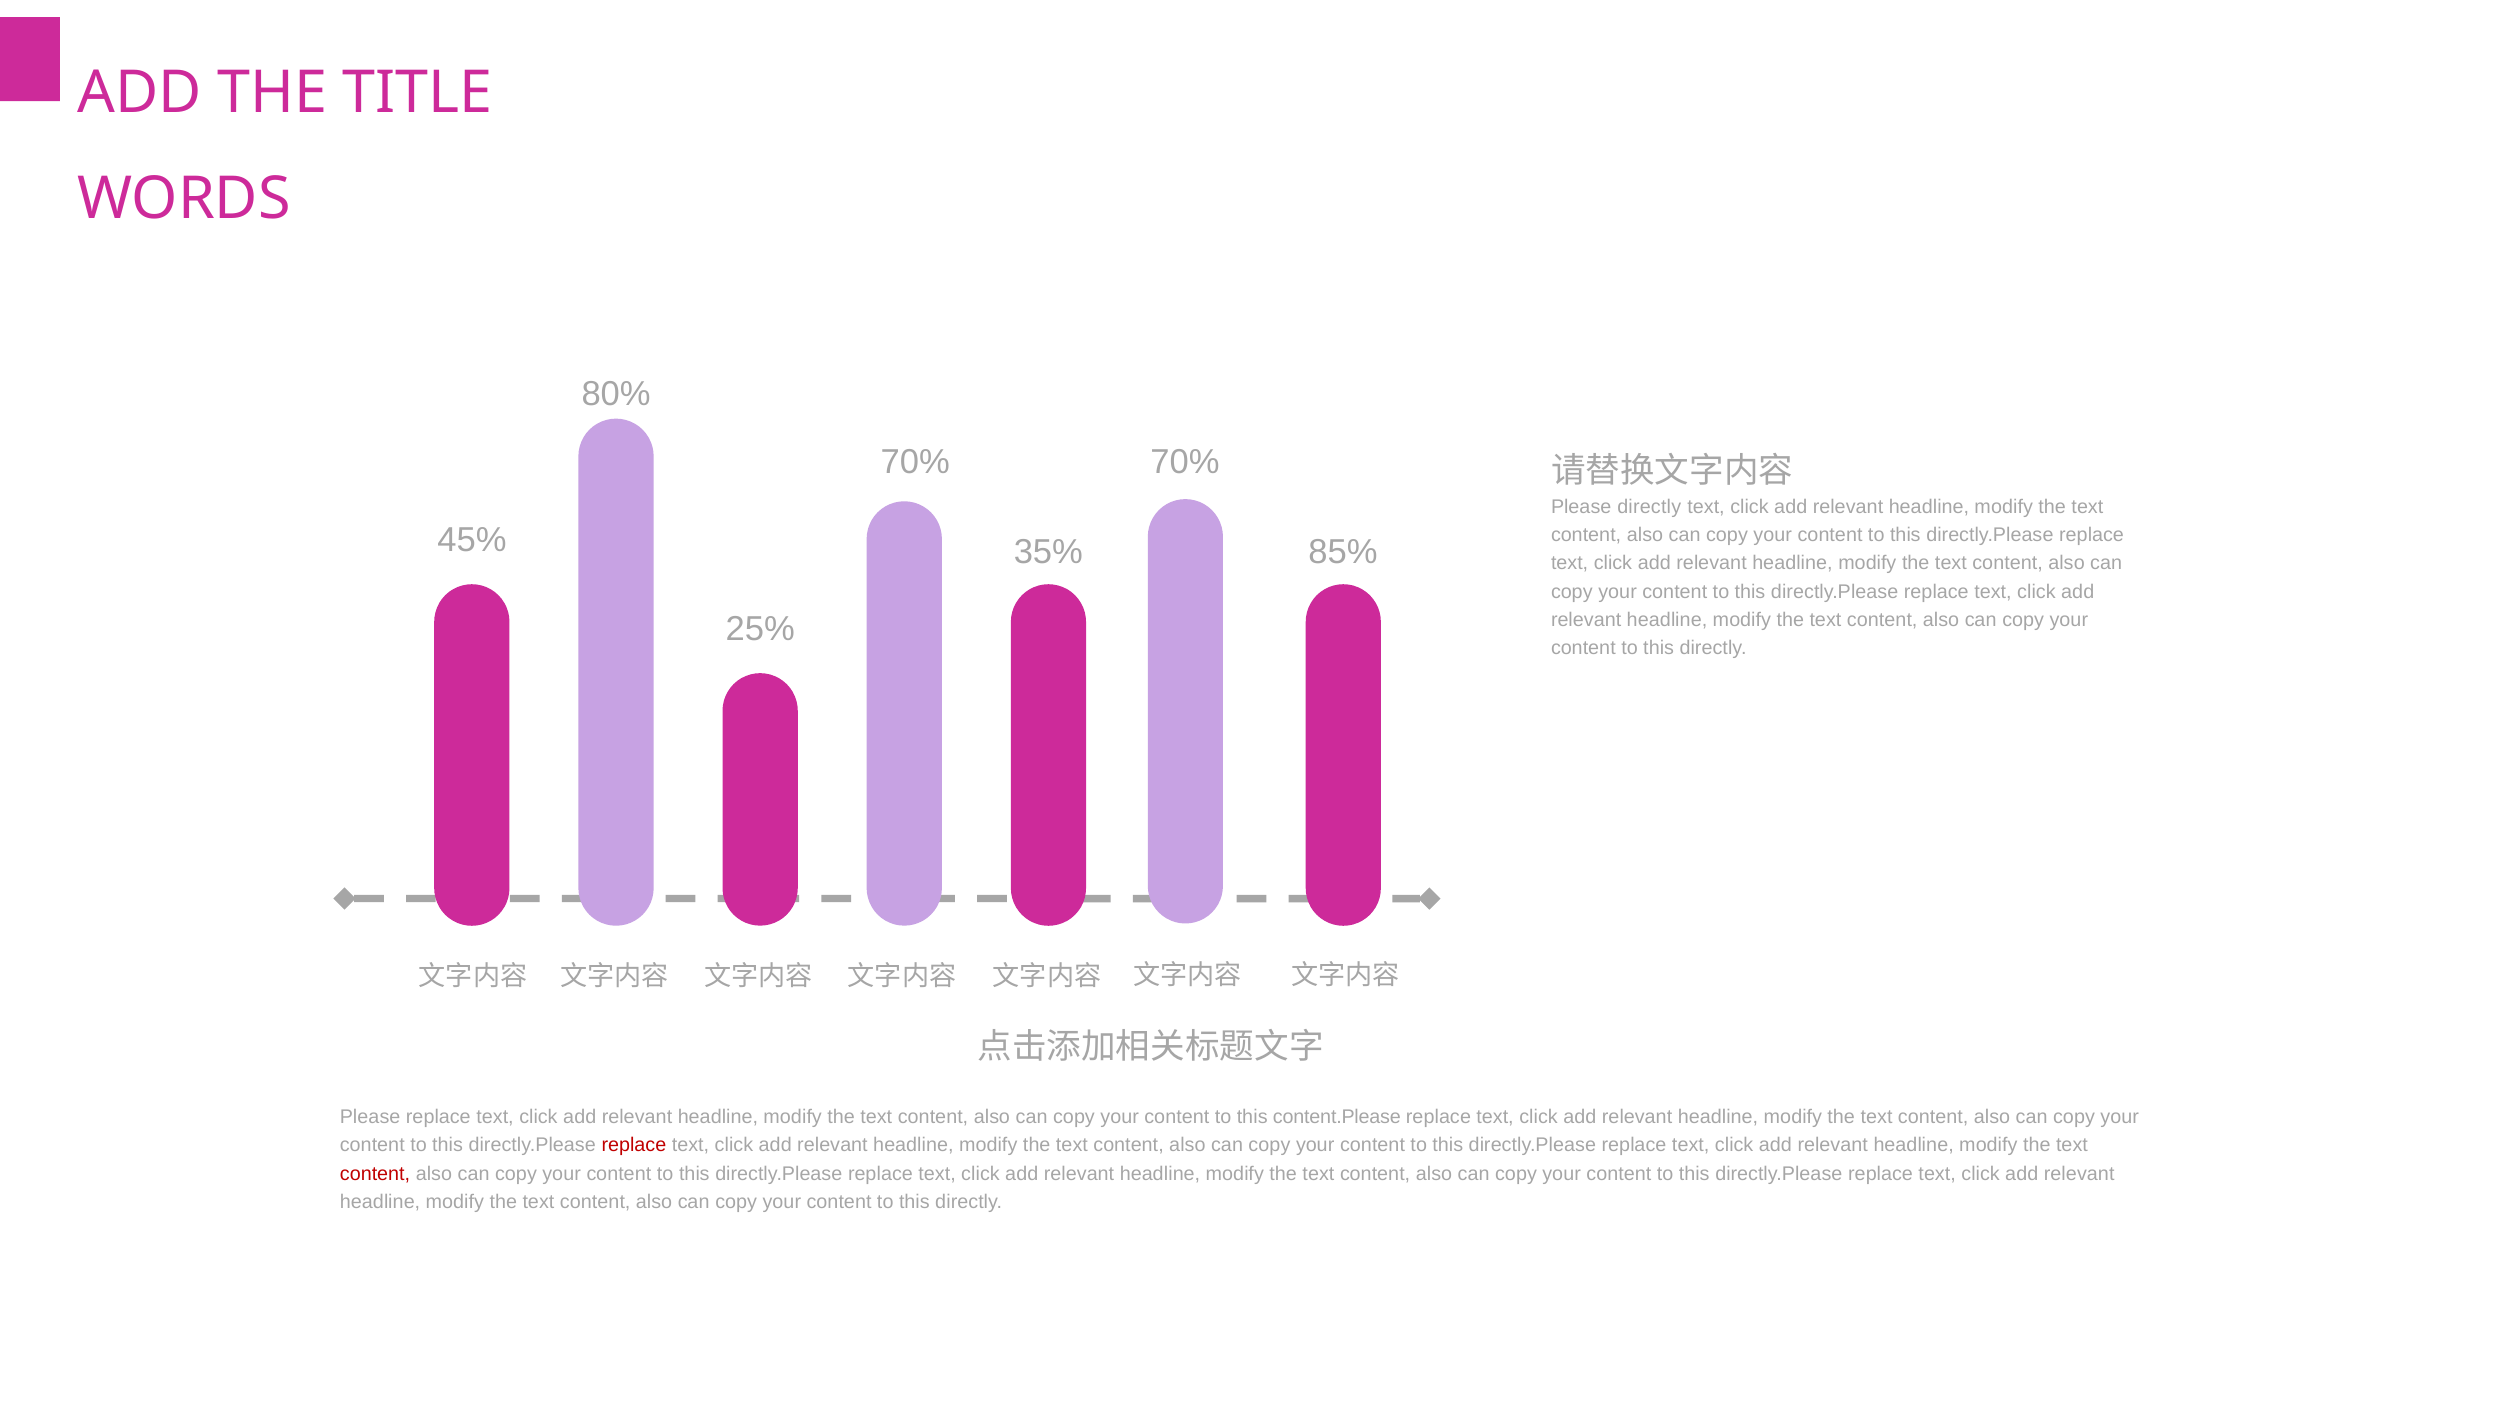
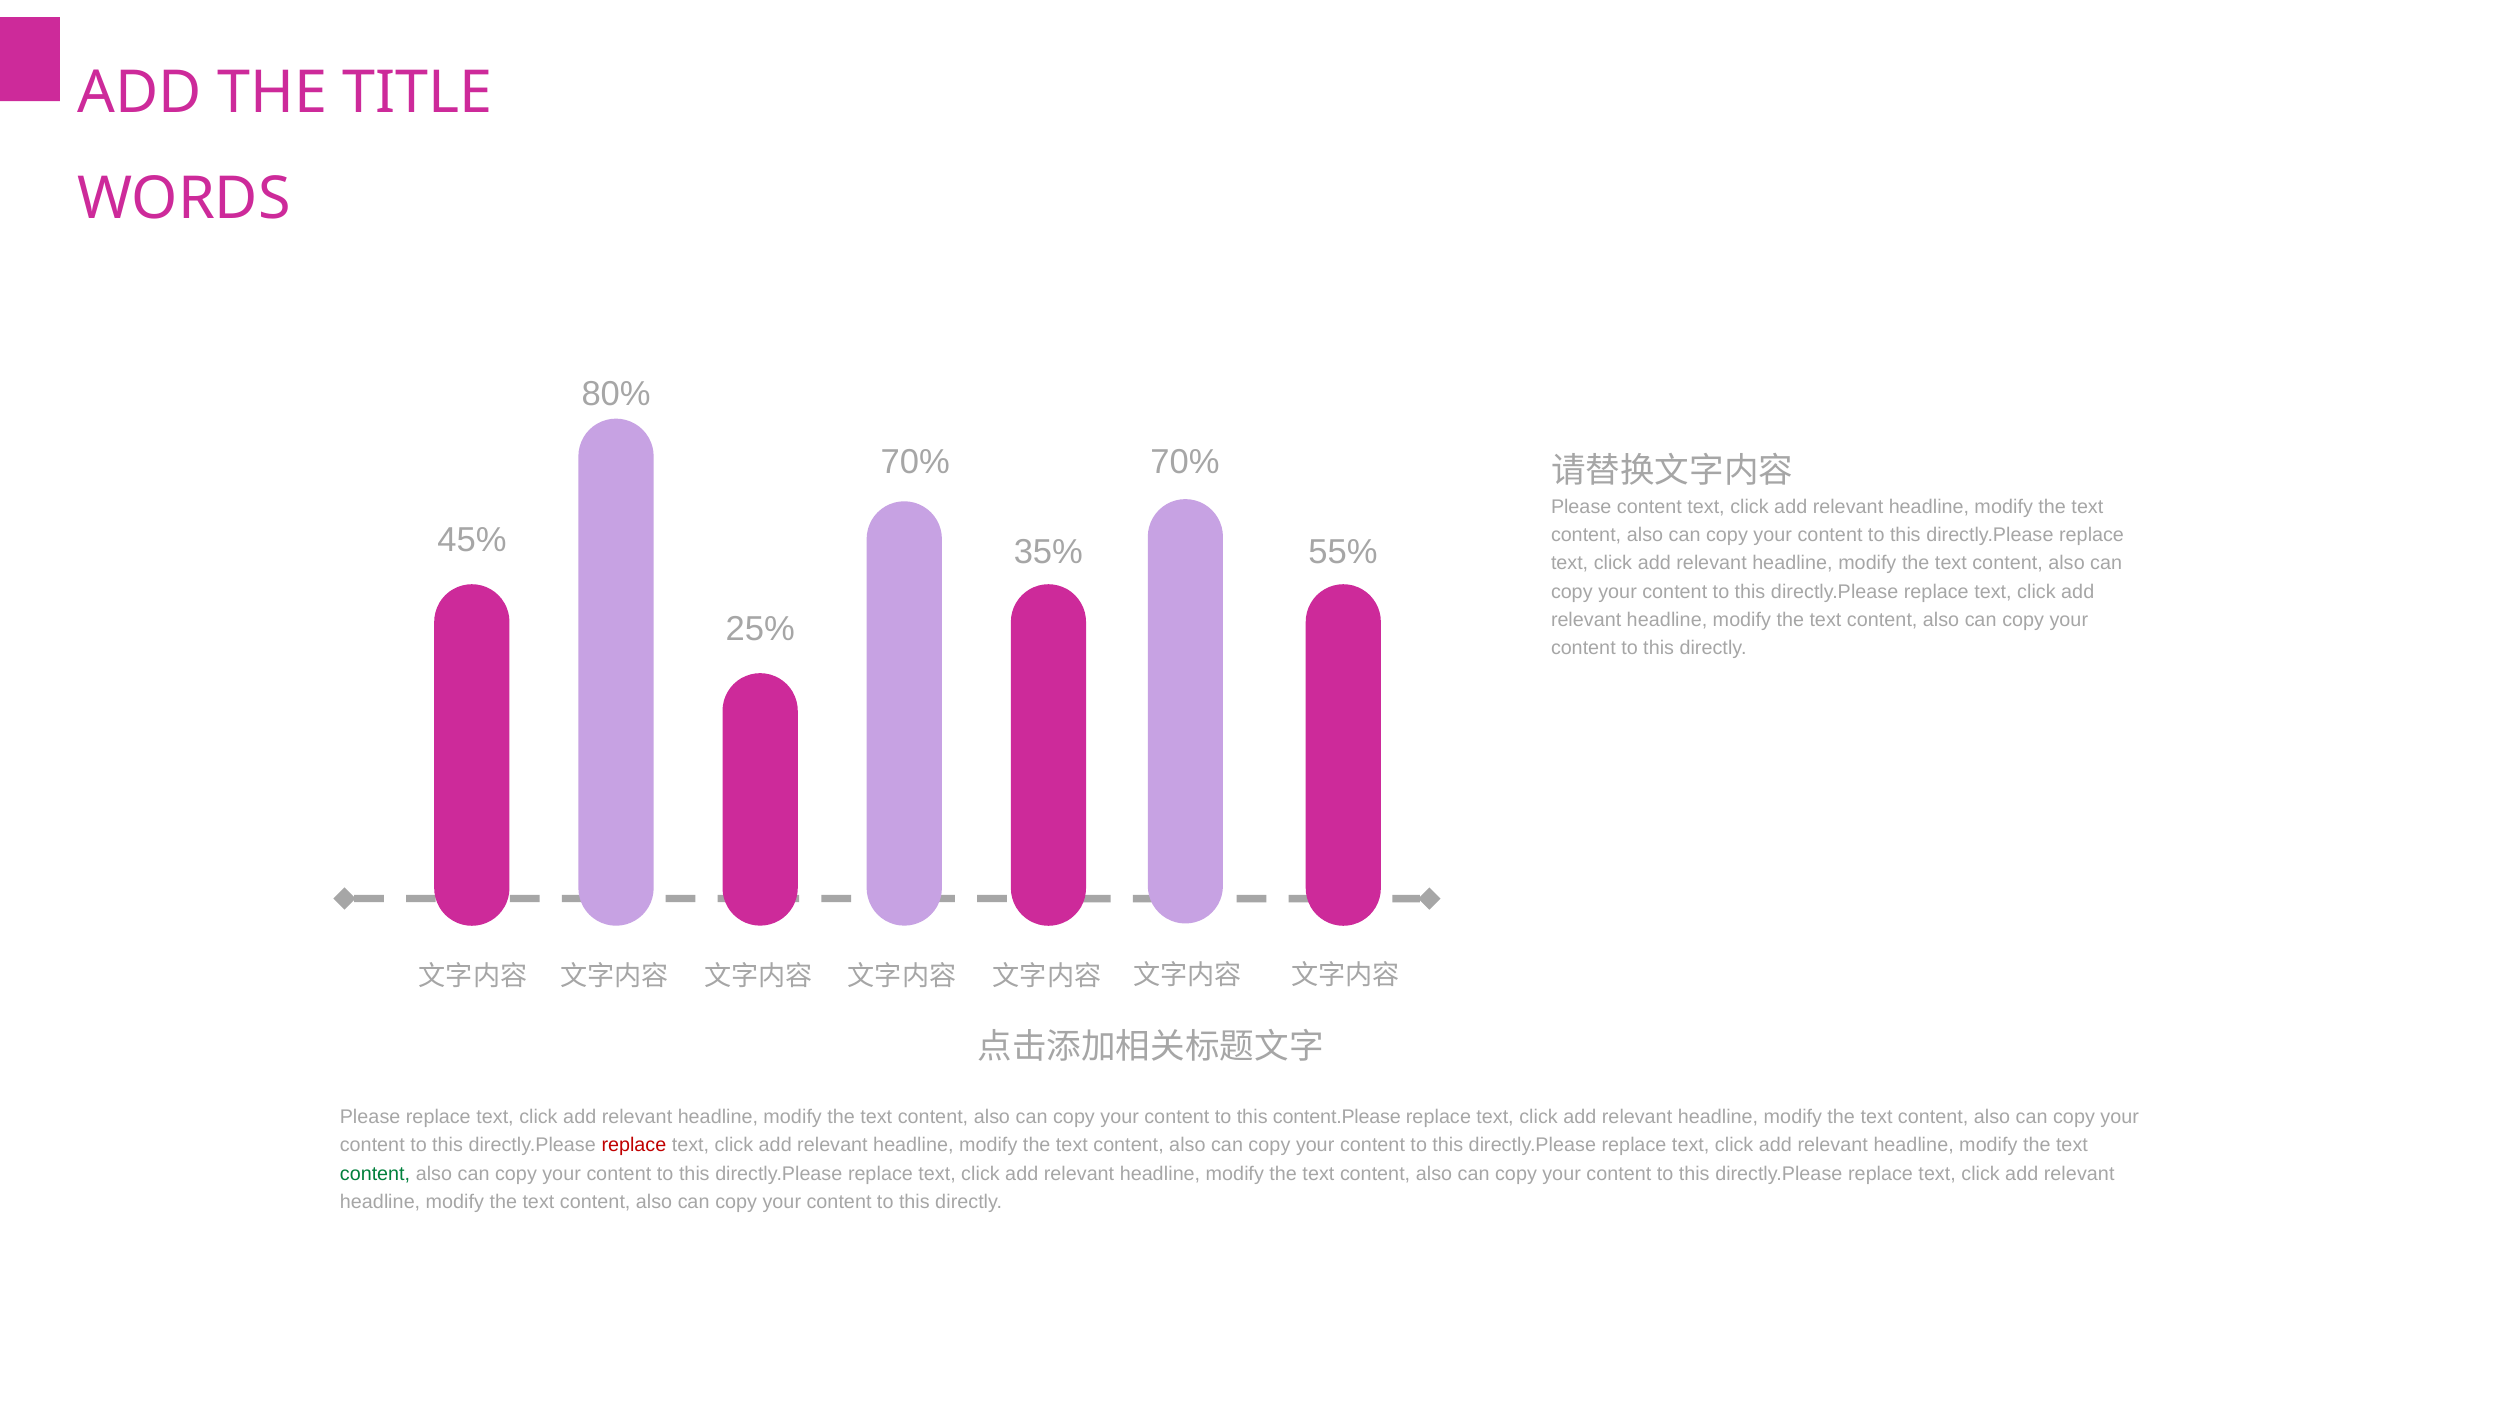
Please directly: directly -> content
85%: 85% -> 55%
content at (375, 1173) colour: red -> green
